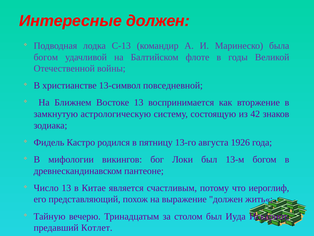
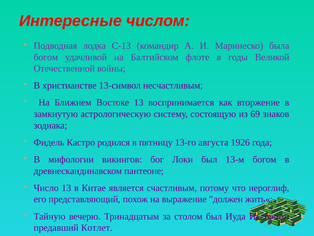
Интересные должен: должен -> числом
повседневной: повседневной -> несчастливым
42: 42 -> 69
